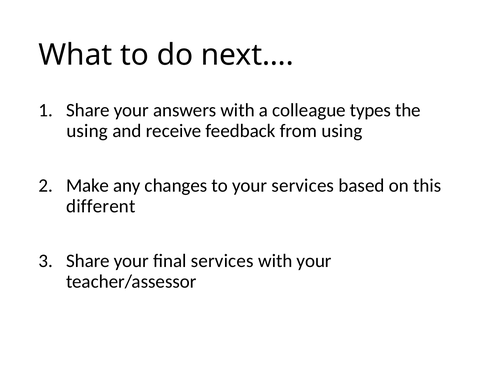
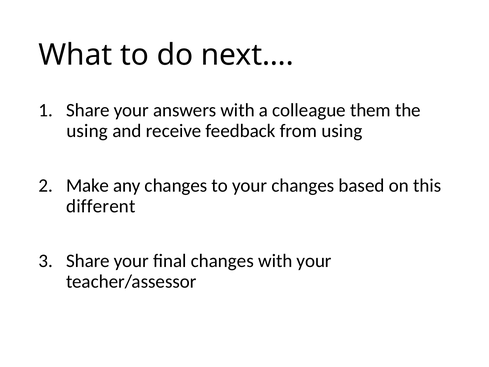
types: types -> them
your services: services -> changes
final services: services -> changes
